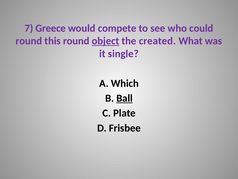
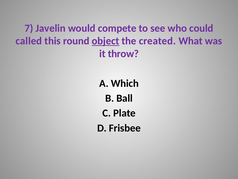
Greece: Greece -> Javelin
round at (29, 41): round -> called
single: single -> throw
Ball underline: present -> none
